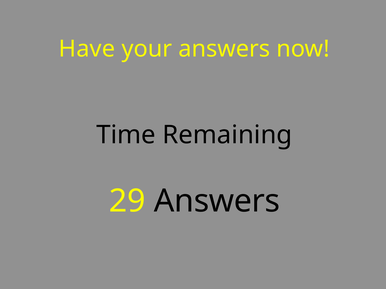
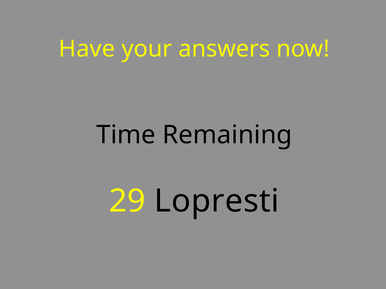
29 Answers: Answers -> Lopresti
